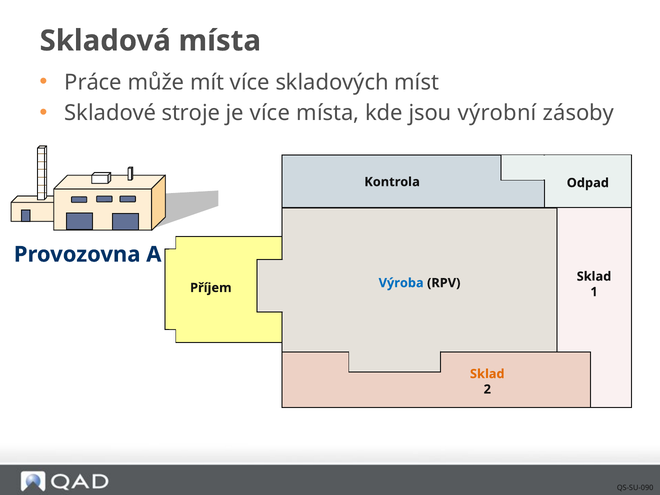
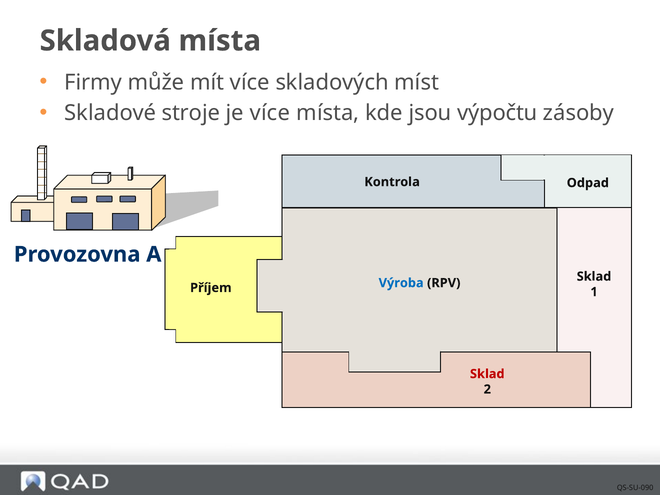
Práce: Práce -> Firmy
výrobní: výrobní -> výpočtu
Sklad at (487, 374) colour: orange -> red
